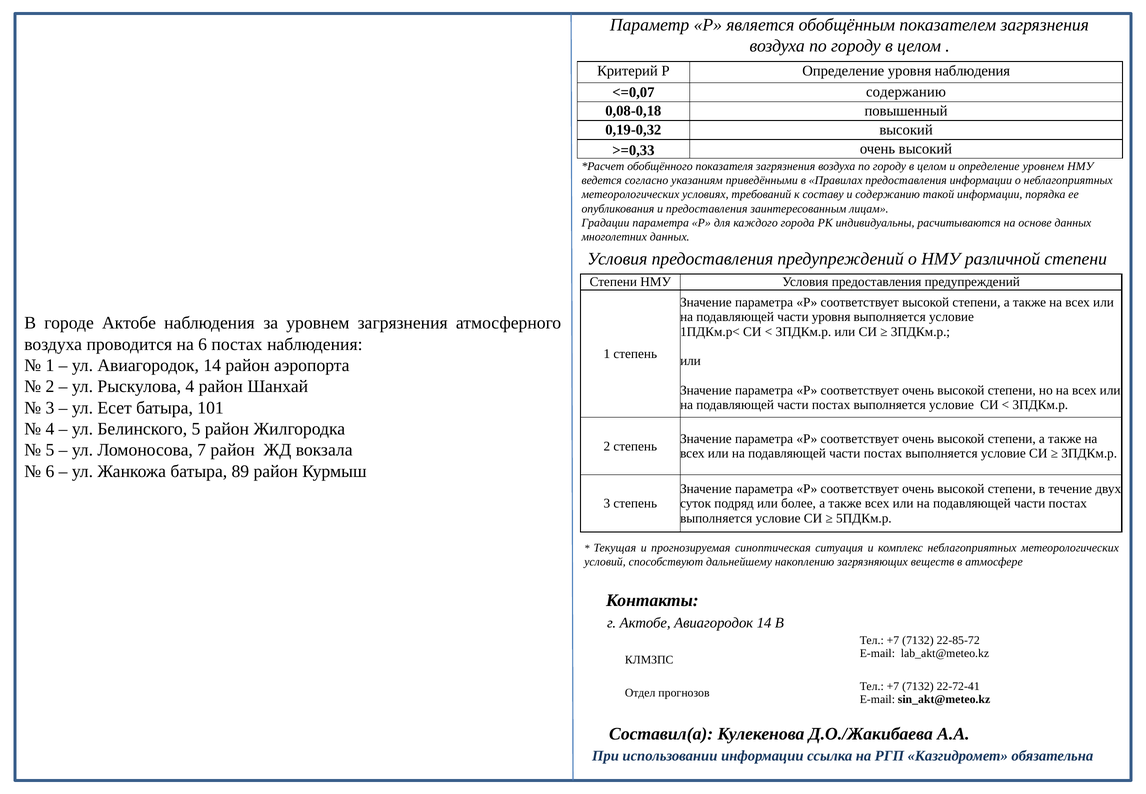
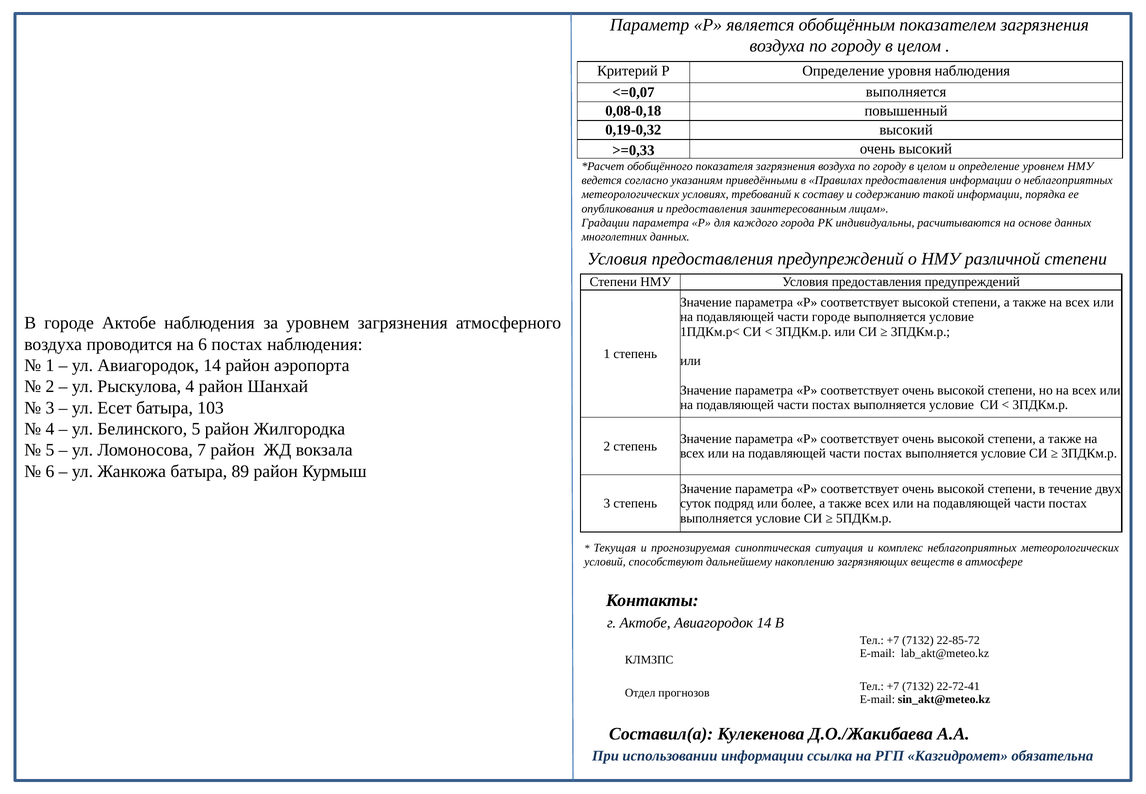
<=0,07 содержанию: содержанию -> выполняется
части уровня: уровня -> городе
101: 101 -> 103
